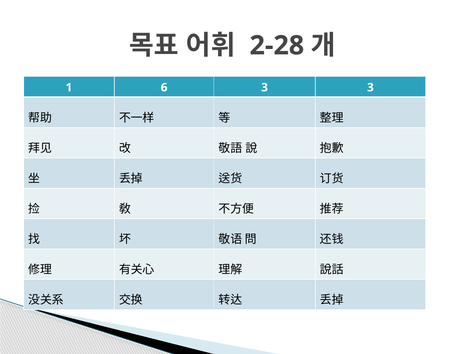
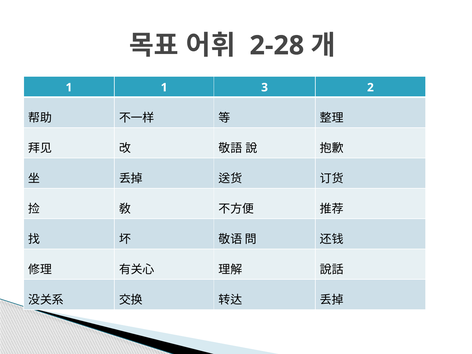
1 6: 6 -> 1
3 3: 3 -> 2
